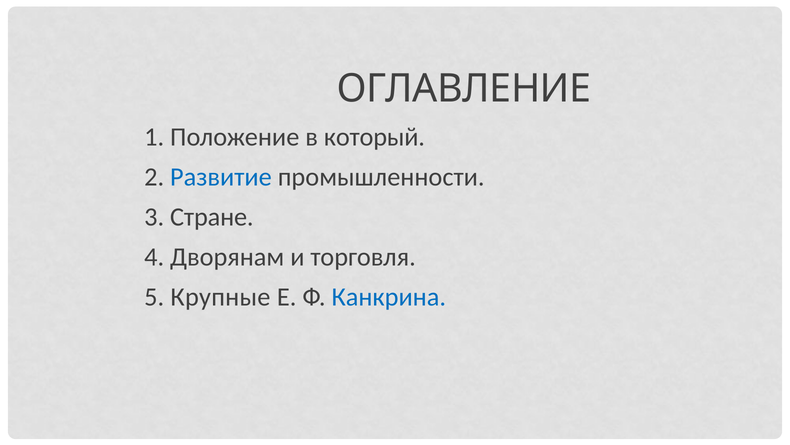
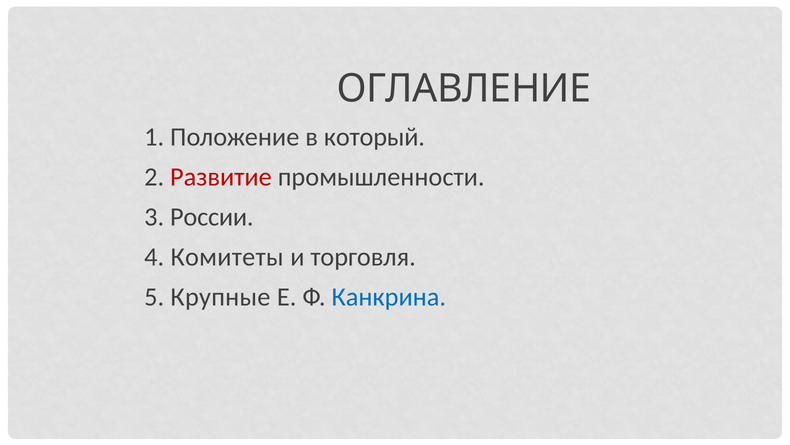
Развитие colour: blue -> red
Стране: Стране -> России
Дворянам: Дворянам -> Комитеты
